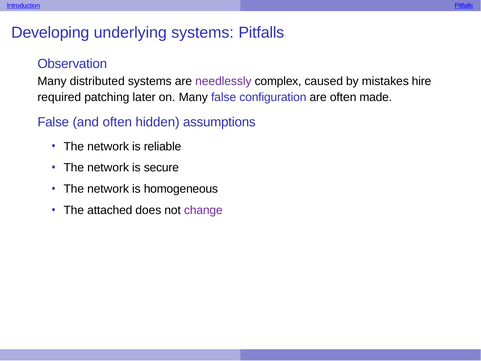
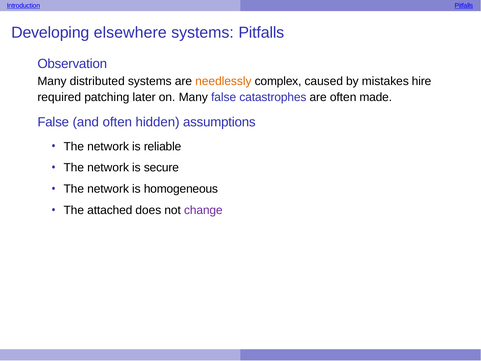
underlying: underlying -> elsewhere
needlessly colour: purple -> orange
configuration: configuration -> catastrophes
